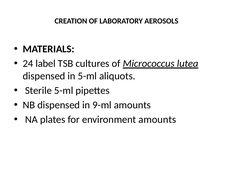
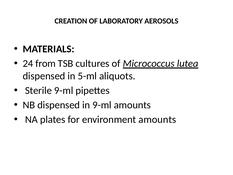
label: label -> from
Sterile 5-ml: 5-ml -> 9-ml
